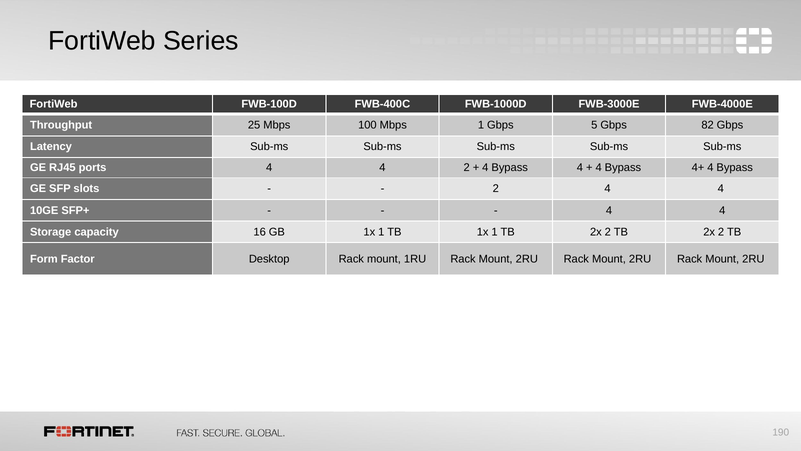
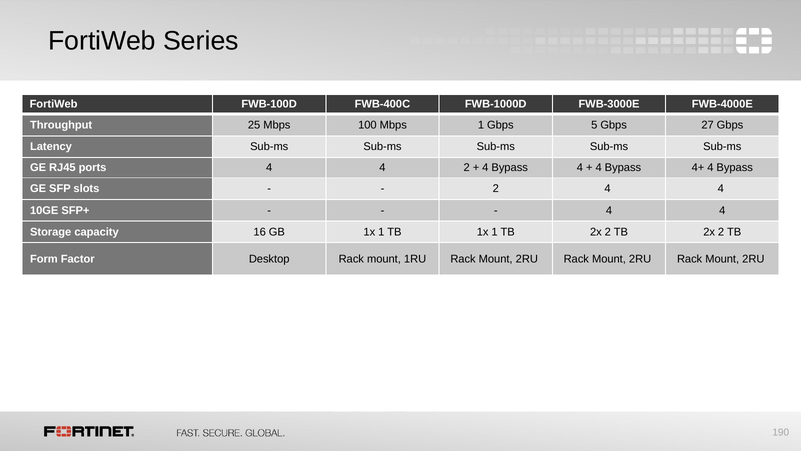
82: 82 -> 27
